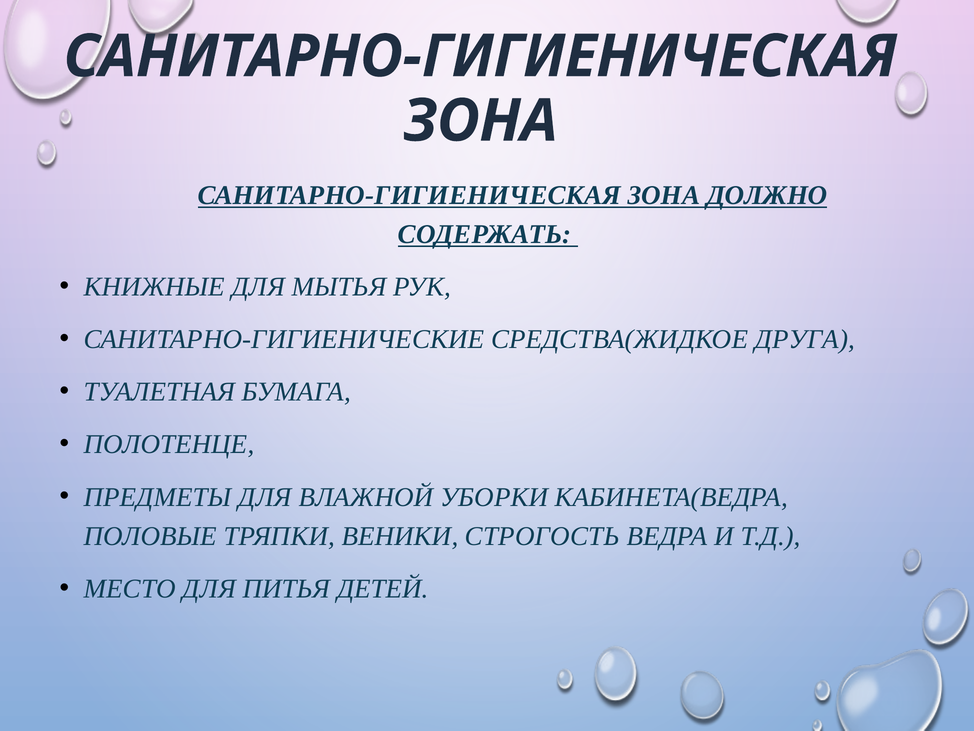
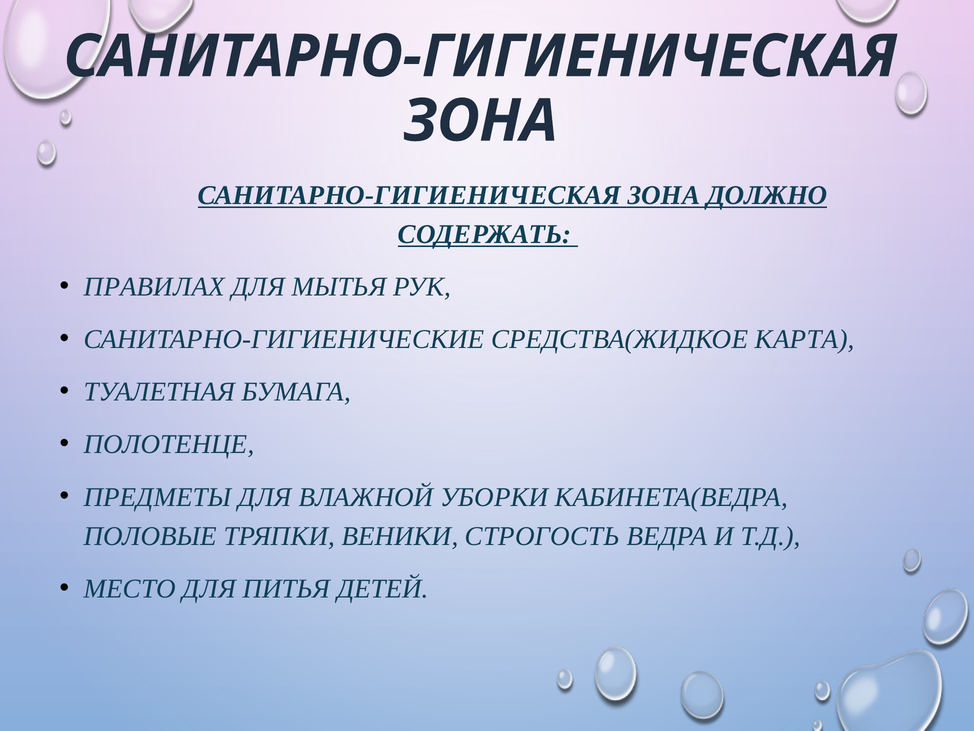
КНИЖНЫЕ: КНИЖНЫЕ -> ПРАВИЛАХ
ДРУГА: ДРУГА -> КАРТА
